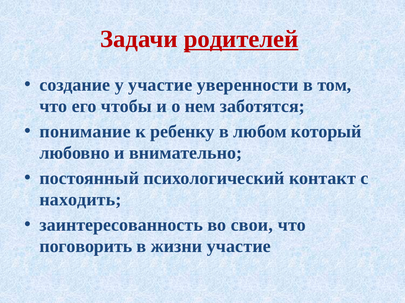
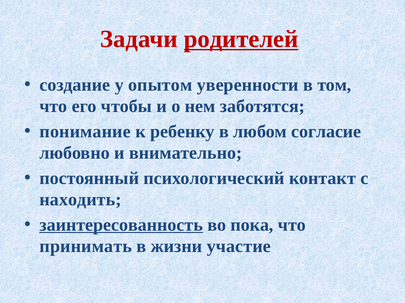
у участие: участие -> опытом
который: который -> согласие
заинтересованность underline: none -> present
свои: свои -> пока
поговорить: поговорить -> принимать
